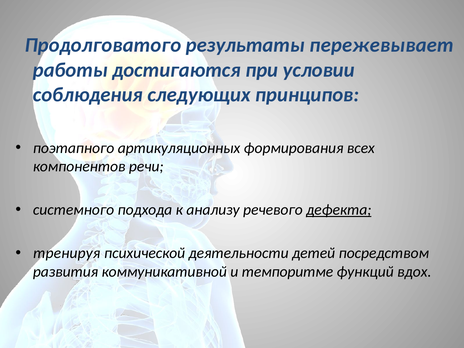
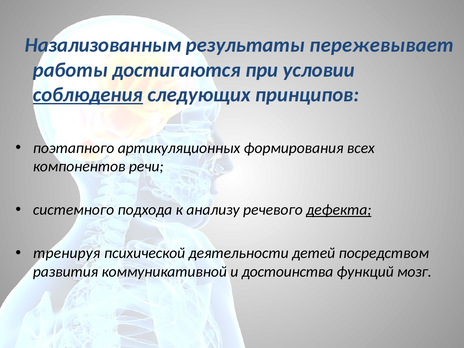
Продолговатого: Продолговатого -> Назализованным
соблюдения underline: none -> present
темпоритме: темпоритме -> достоинства
вдох: вдох -> мозг
